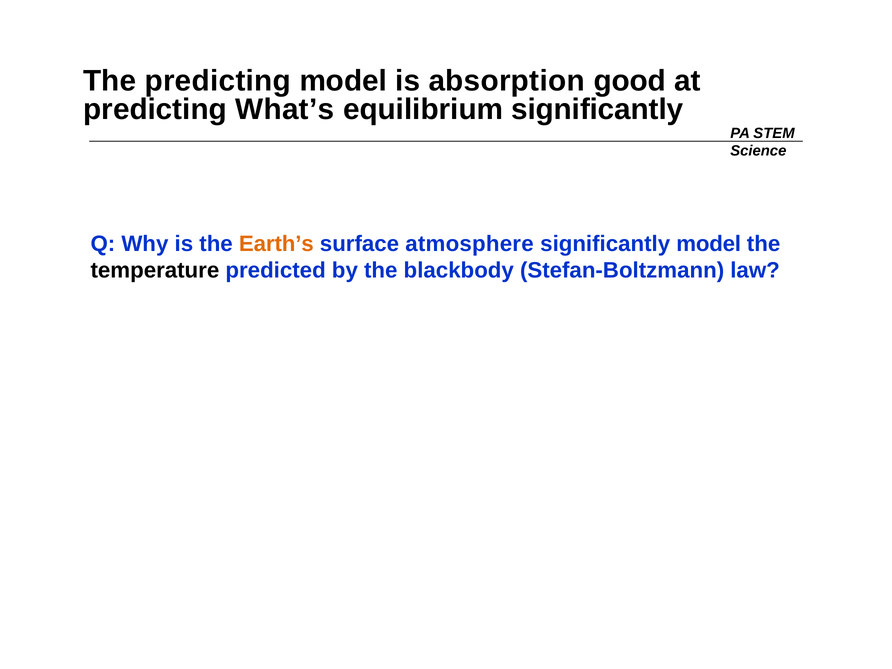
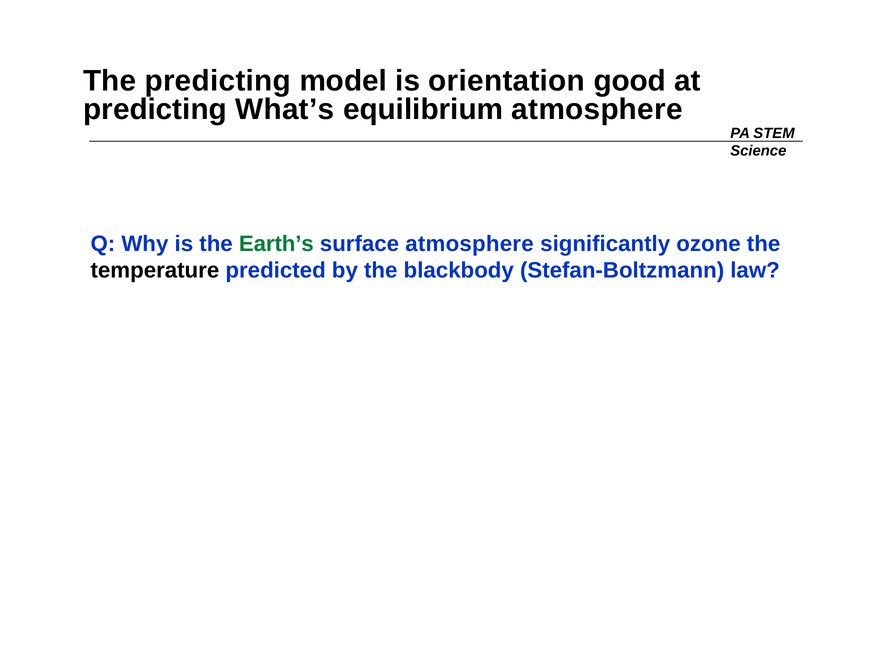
absorption: absorption -> orientation
equilibrium significantly: significantly -> atmosphere
Earth’s colour: orange -> green
significantly model: model -> ozone
